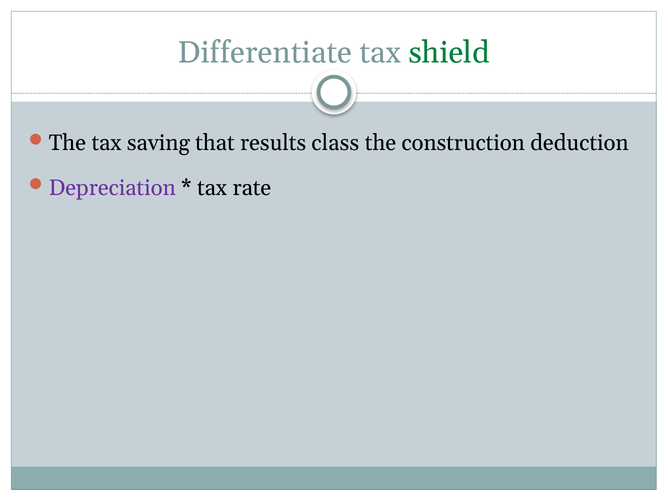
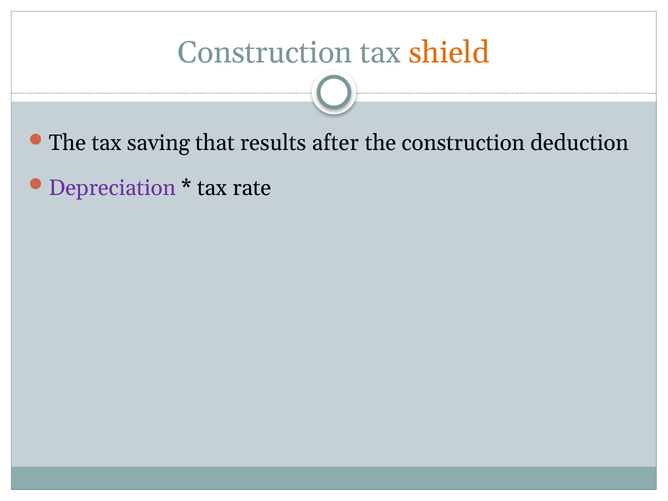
Differentiate at (265, 53): Differentiate -> Construction
shield colour: green -> orange
class: class -> after
